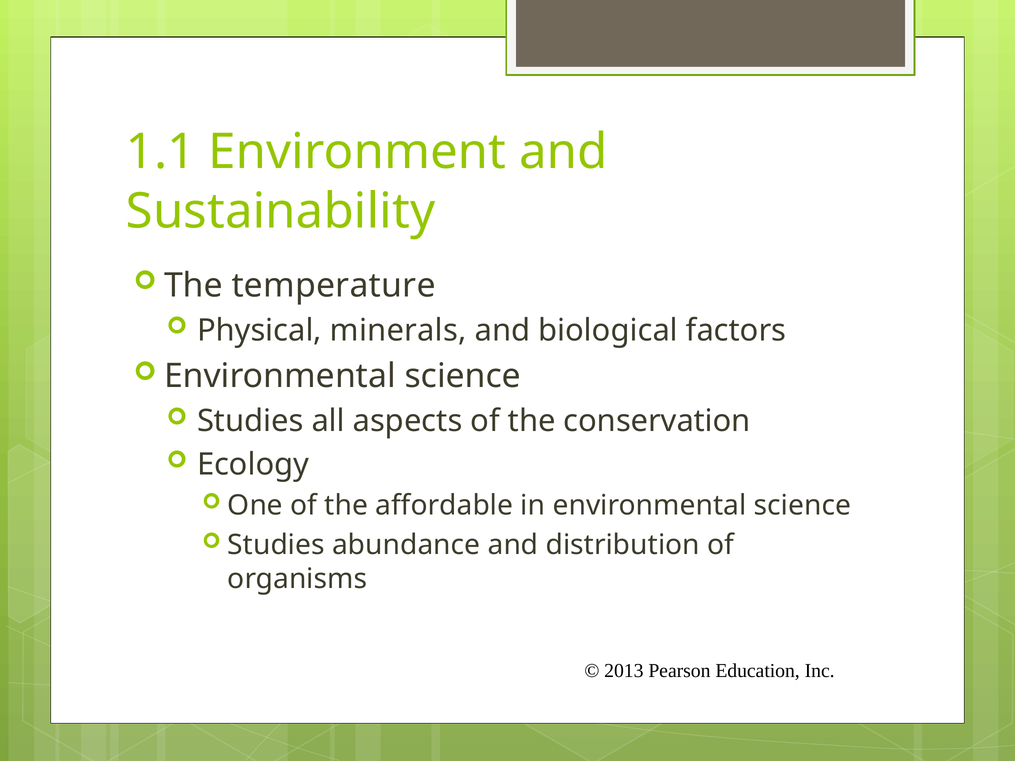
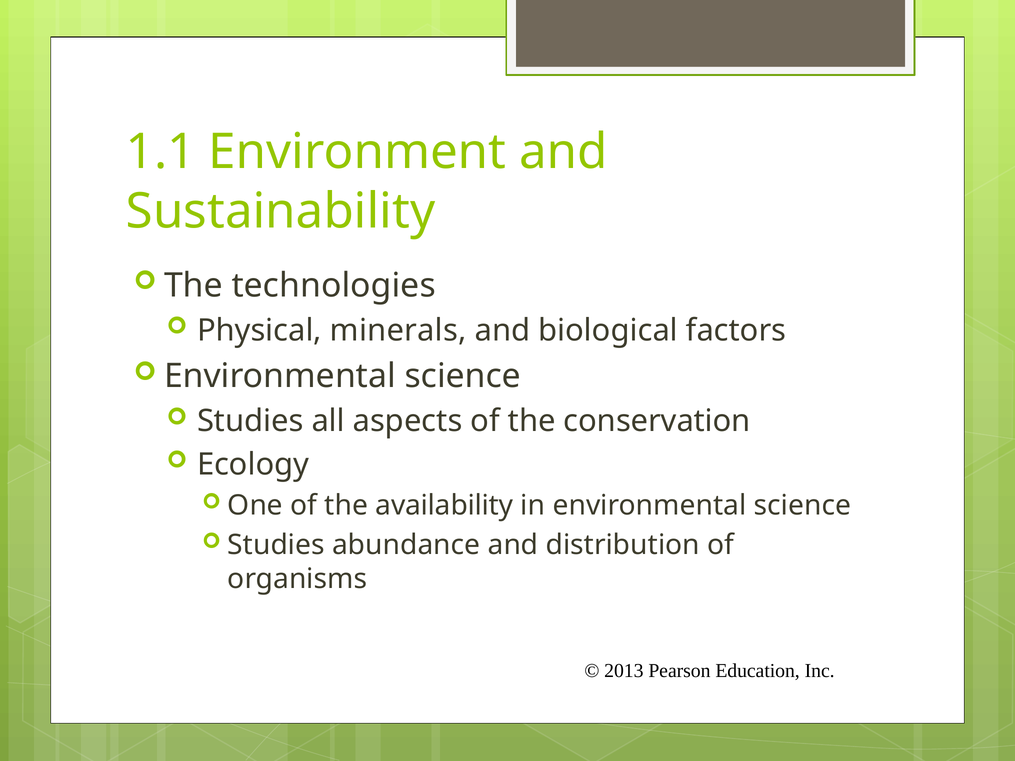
temperature: temperature -> technologies
affordable: affordable -> availability
